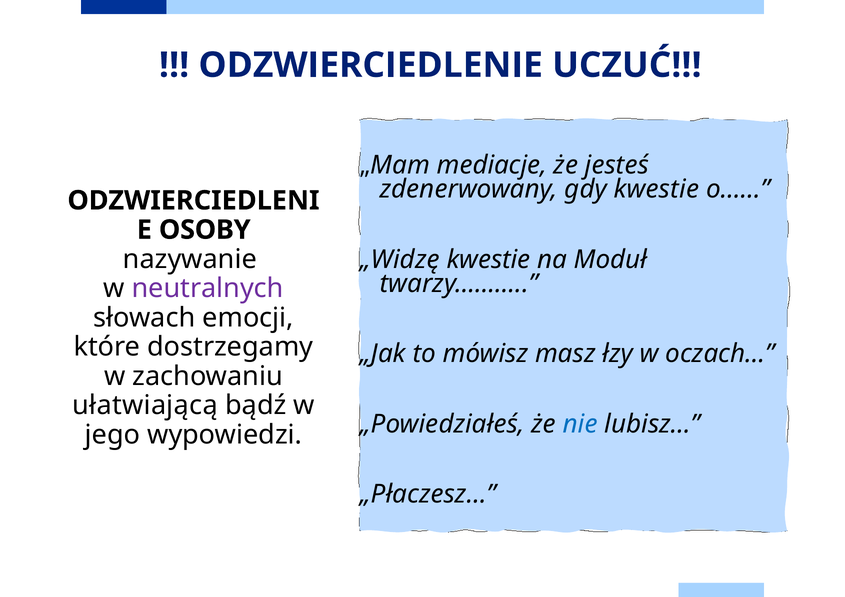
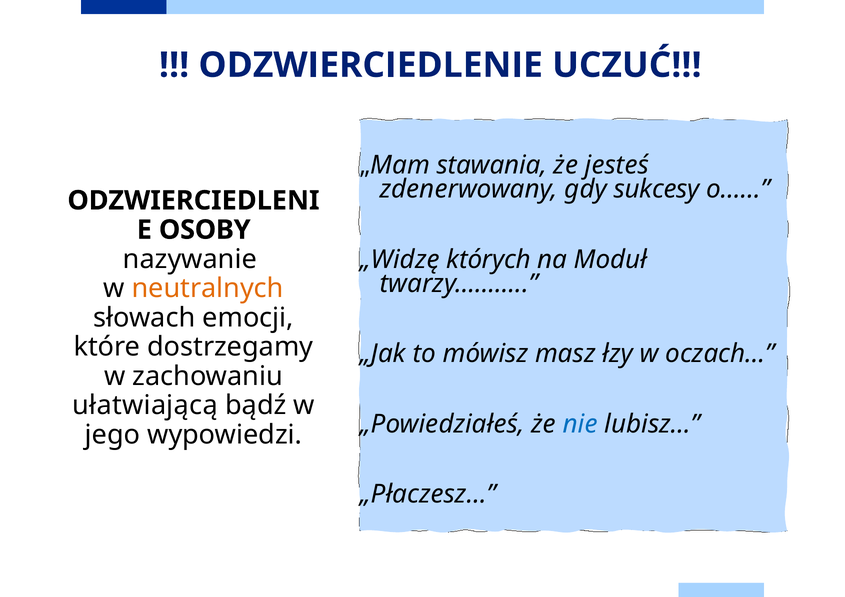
mediacje: mediacje -> stawania
gdy kwestie: kwestie -> sukcesy
„Widzę kwestie: kwestie -> których
neutralnych colour: purple -> orange
